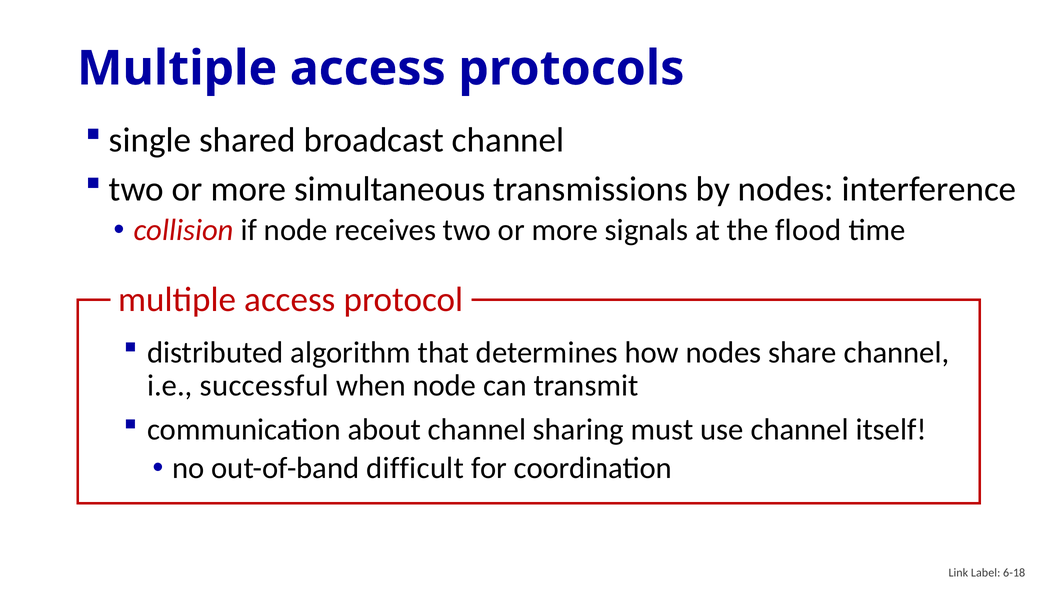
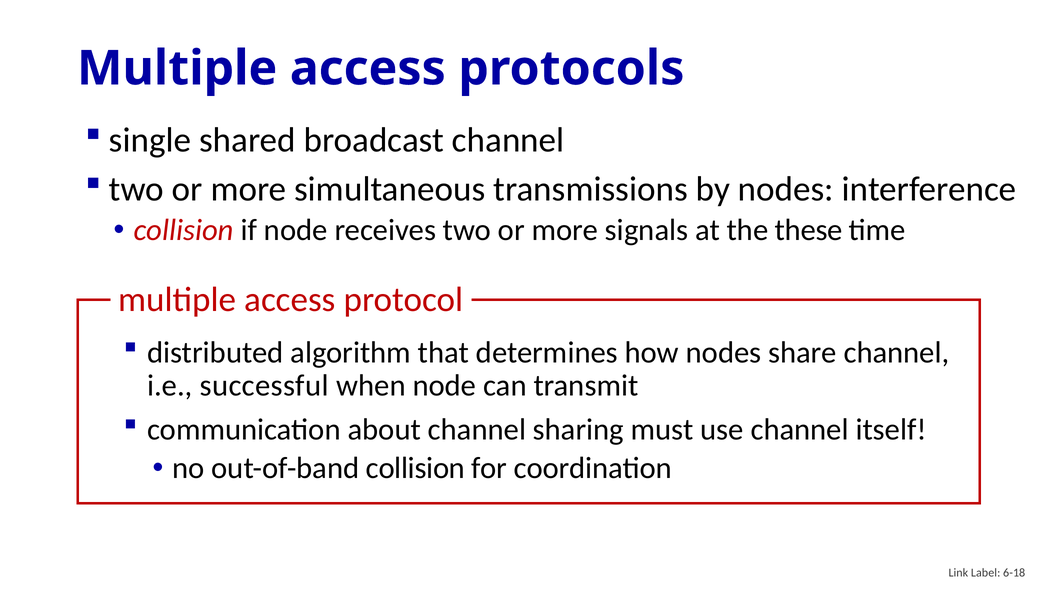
flood: flood -> these
out-of-band difficult: difficult -> collision
